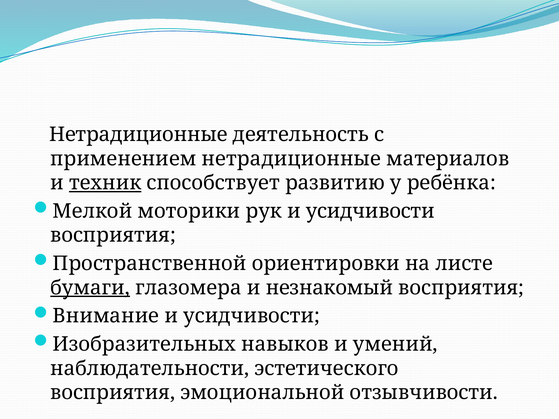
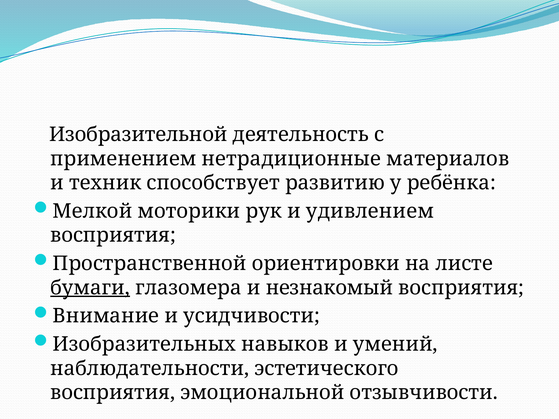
Нетрадиционные at (138, 135): Нетрадиционные -> Изобразительной
техник underline: present -> none
рук и усидчивости: усидчивости -> удивлением
